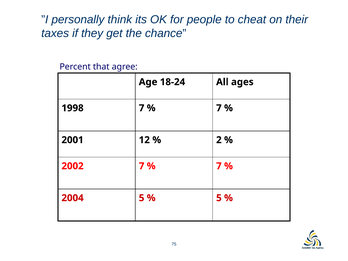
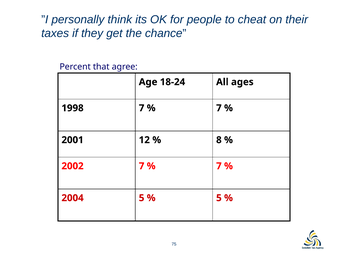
2: 2 -> 8
